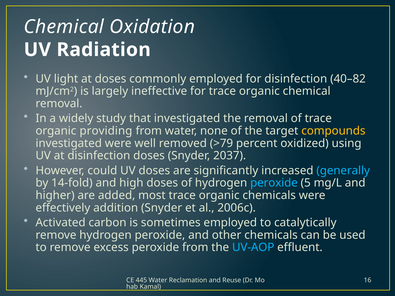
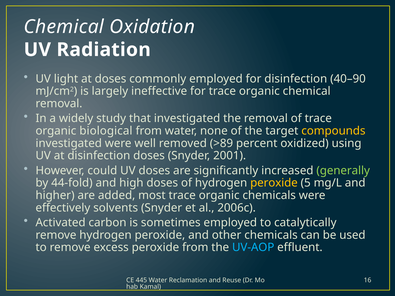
40–82: 40–82 -> 40–90
providing: providing -> biological
>79: >79 -> >89
2037: 2037 -> 2001
generally colour: light blue -> light green
14-fold: 14-fold -> 44-fold
peroxide at (274, 183) colour: light blue -> yellow
addition: addition -> solvents
